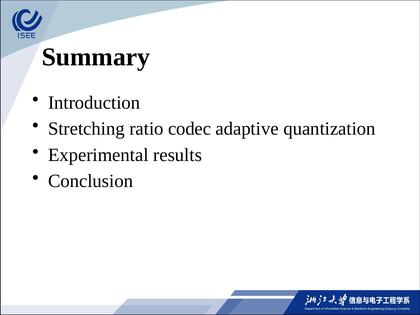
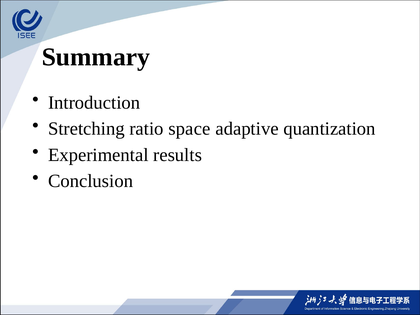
codec: codec -> space
